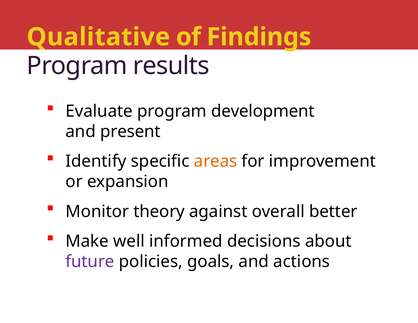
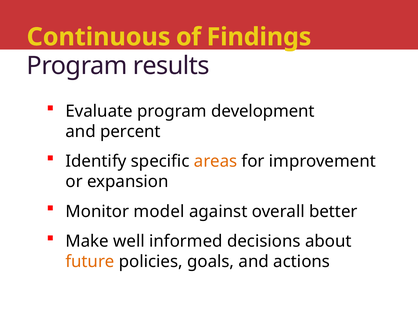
Qualitative: Qualitative -> Continuous
present: present -> percent
theory: theory -> model
future colour: purple -> orange
